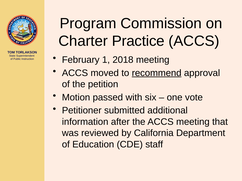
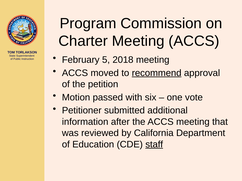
Charter Practice: Practice -> Meeting
1: 1 -> 5
staff underline: none -> present
